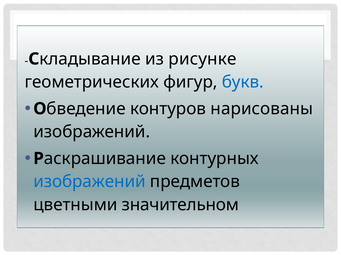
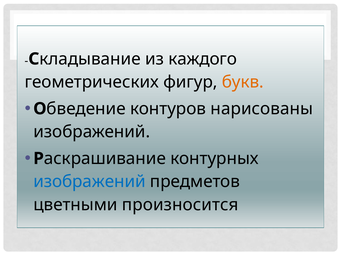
рисунке: рисунке -> каждого
букв colour: blue -> orange
значительном: значительном -> произносится
